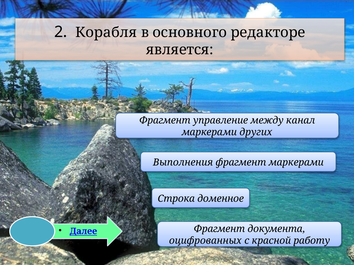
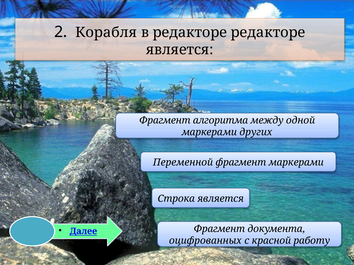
в основного: основного -> редакторе
управление: управление -> алгоритма
канал: канал -> одной
Выполнения: Выполнения -> Переменной
Строка доменное: доменное -> является
